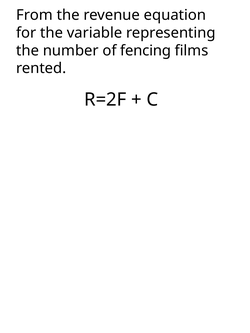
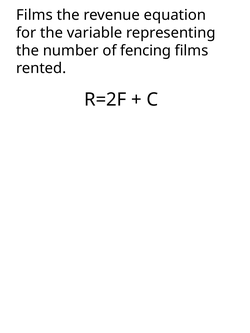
From at (34, 15): From -> Films
